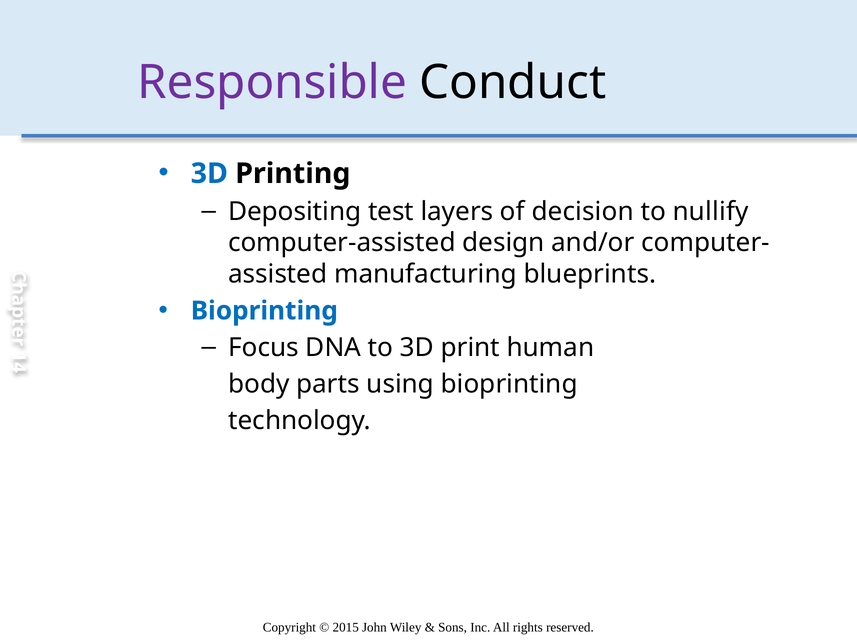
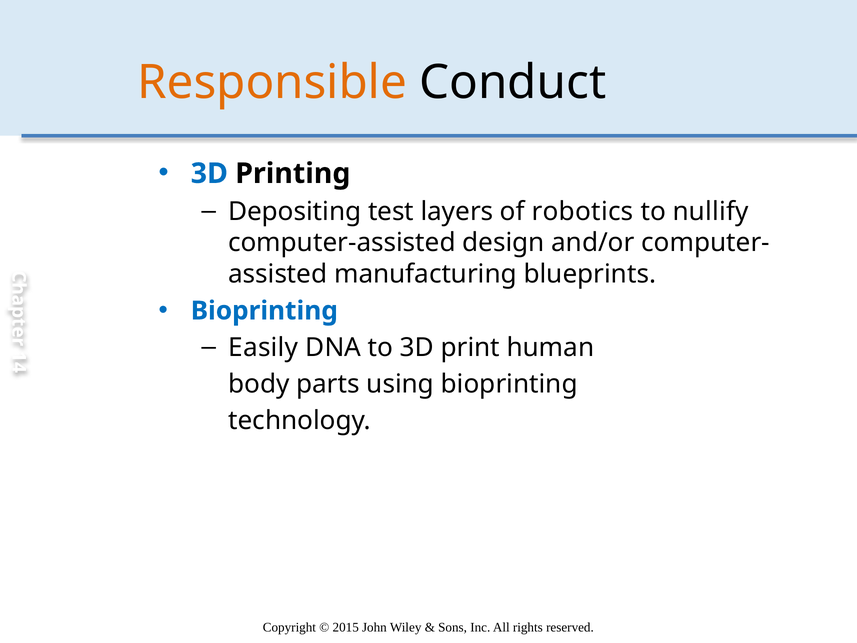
Responsible colour: purple -> orange
decision: decision -> robotics
Focus: Focus -> Easily
